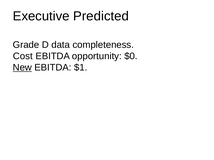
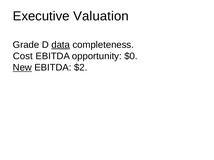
Predicted: Predicted -> Valuation
data underline: none -> present
$1: $1 -> $2
